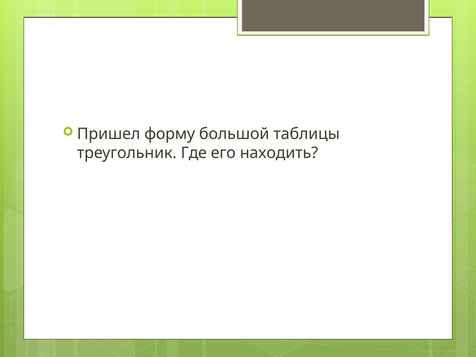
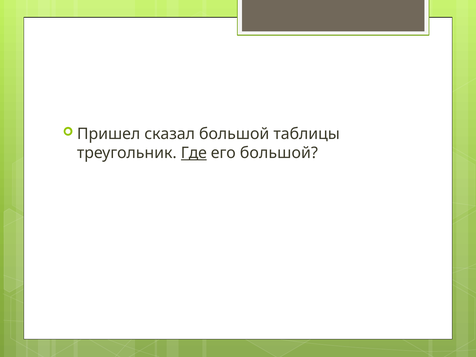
форму: форму -> сказал
Где underline: none -> present
его находить: находить -> большой
